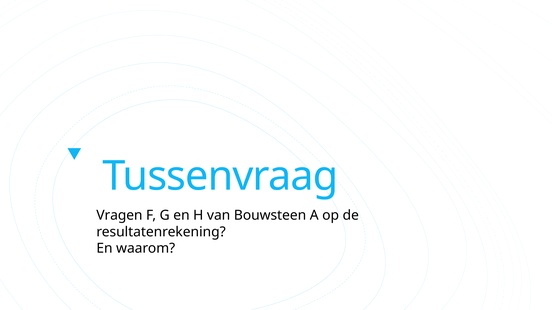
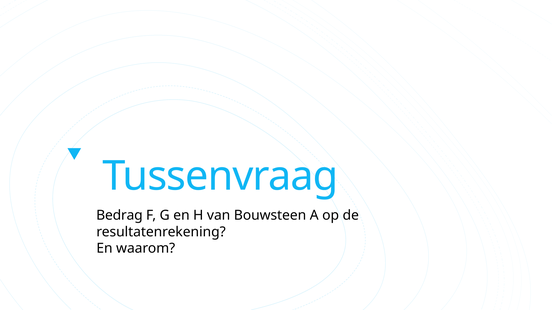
Vragen: Vragen -> Bedrag
